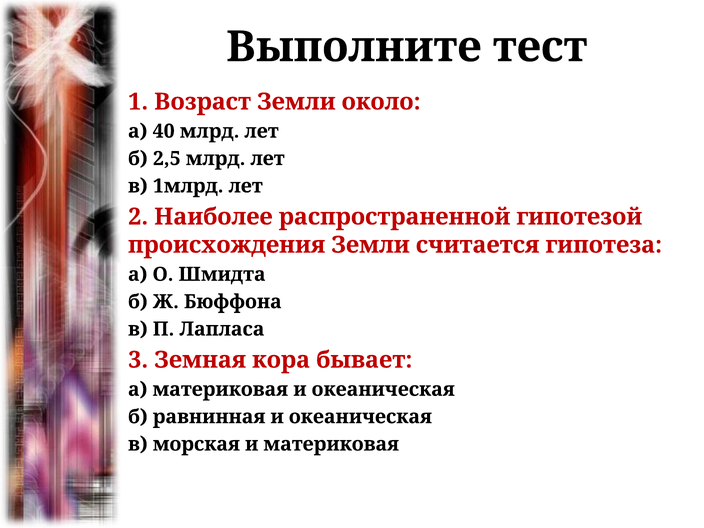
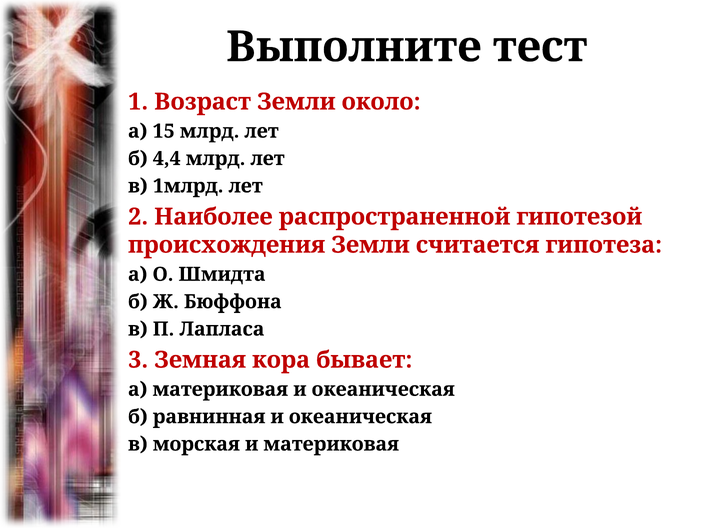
40: 40 -> 15
2,5: 2,5 -> 4,4
